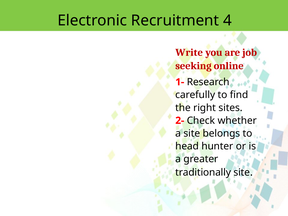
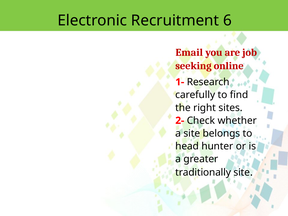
4: 4 -> 6
Write: Write -> Email
